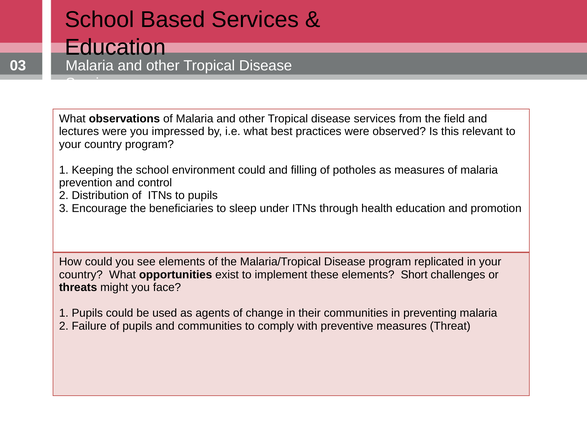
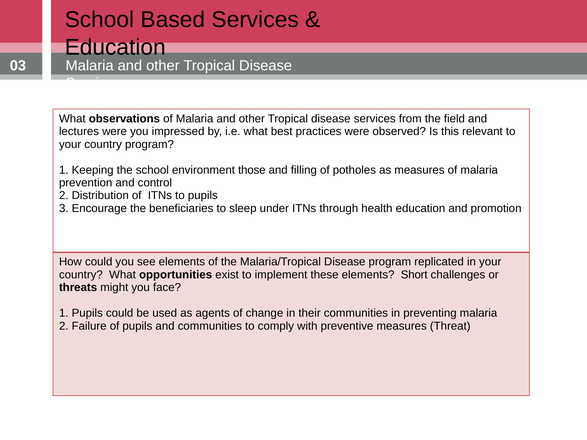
environment could: could -> those
